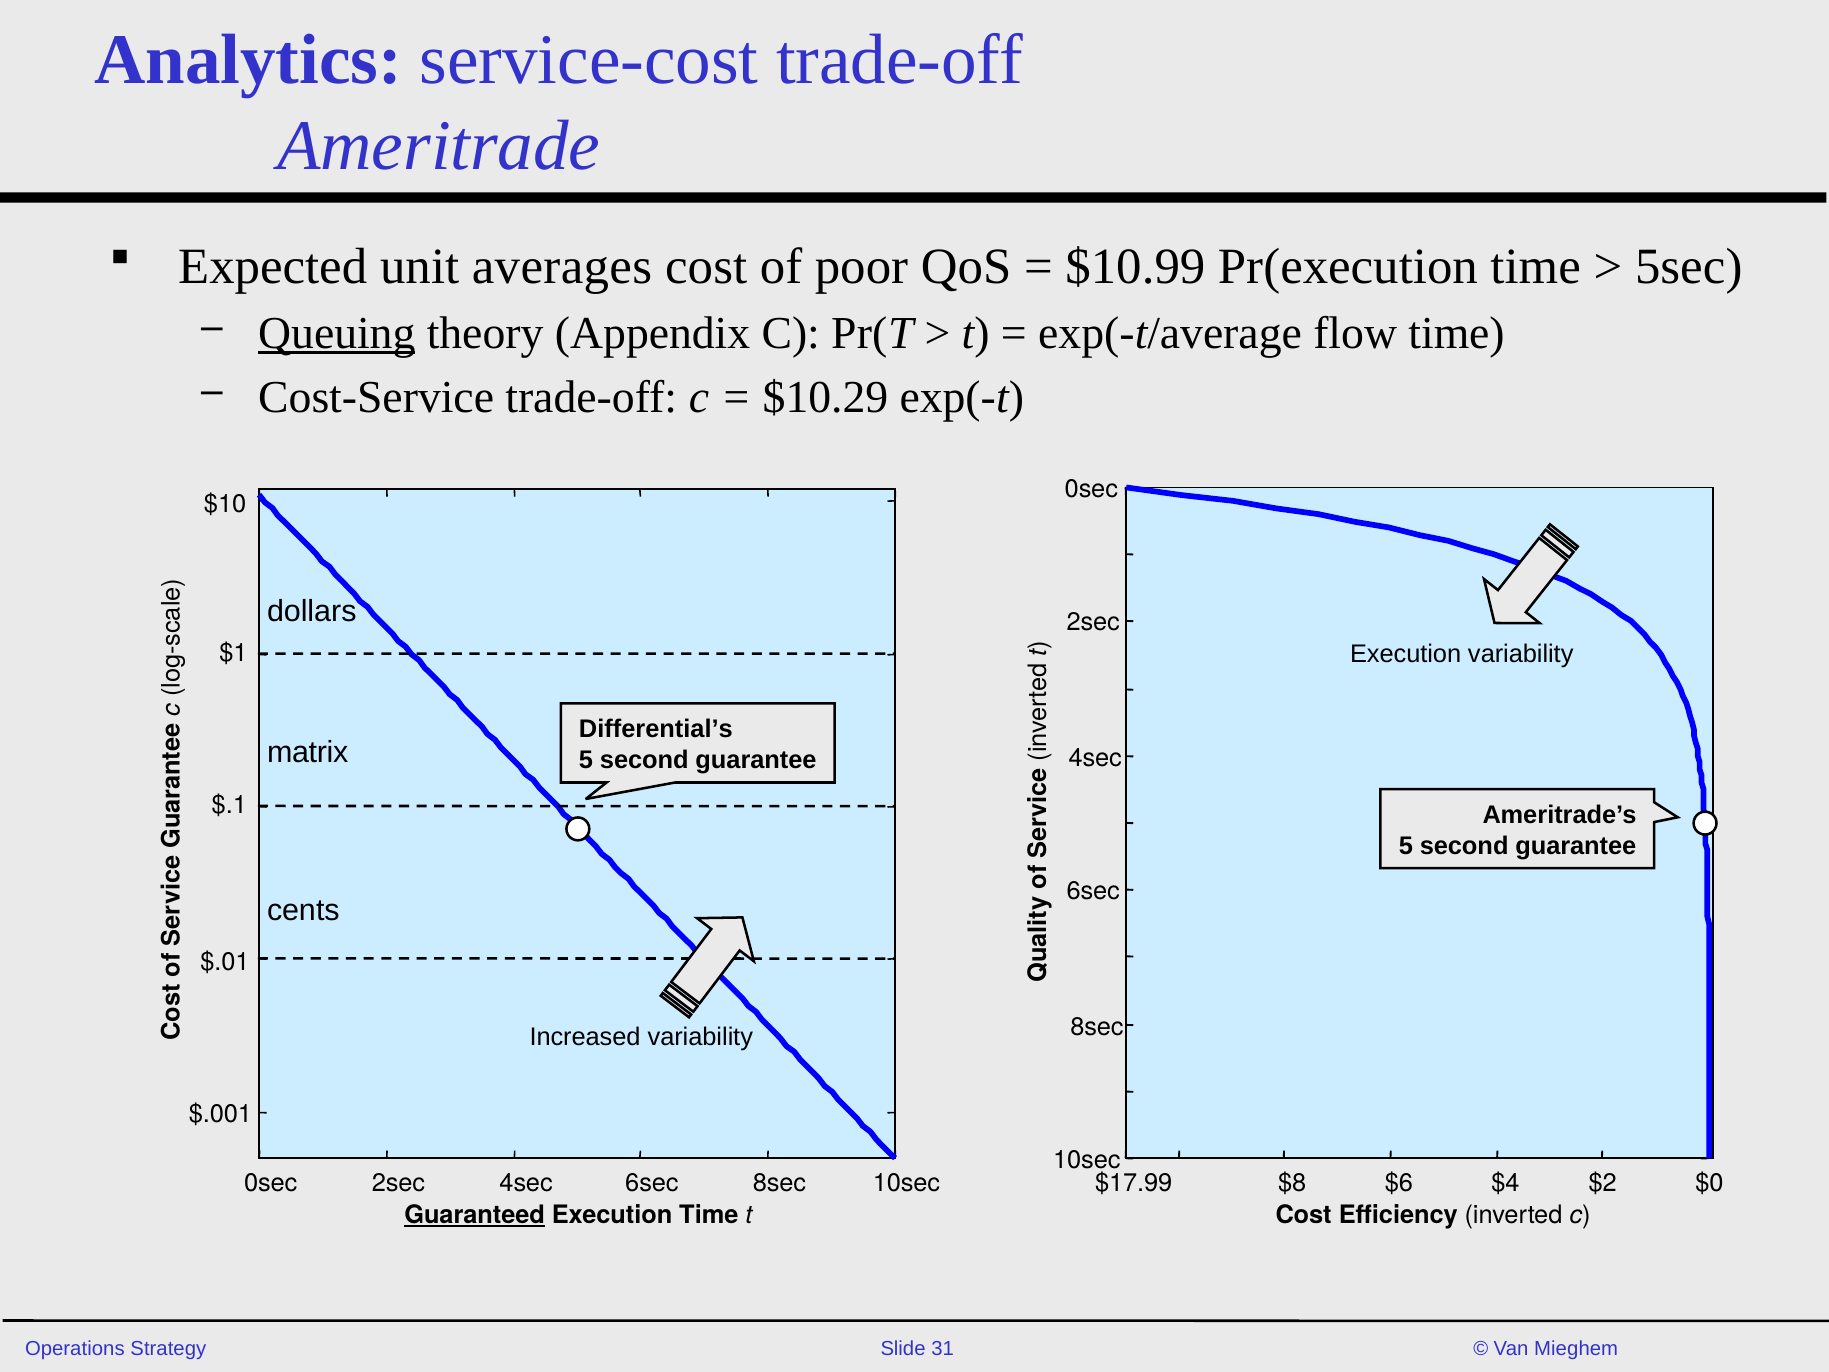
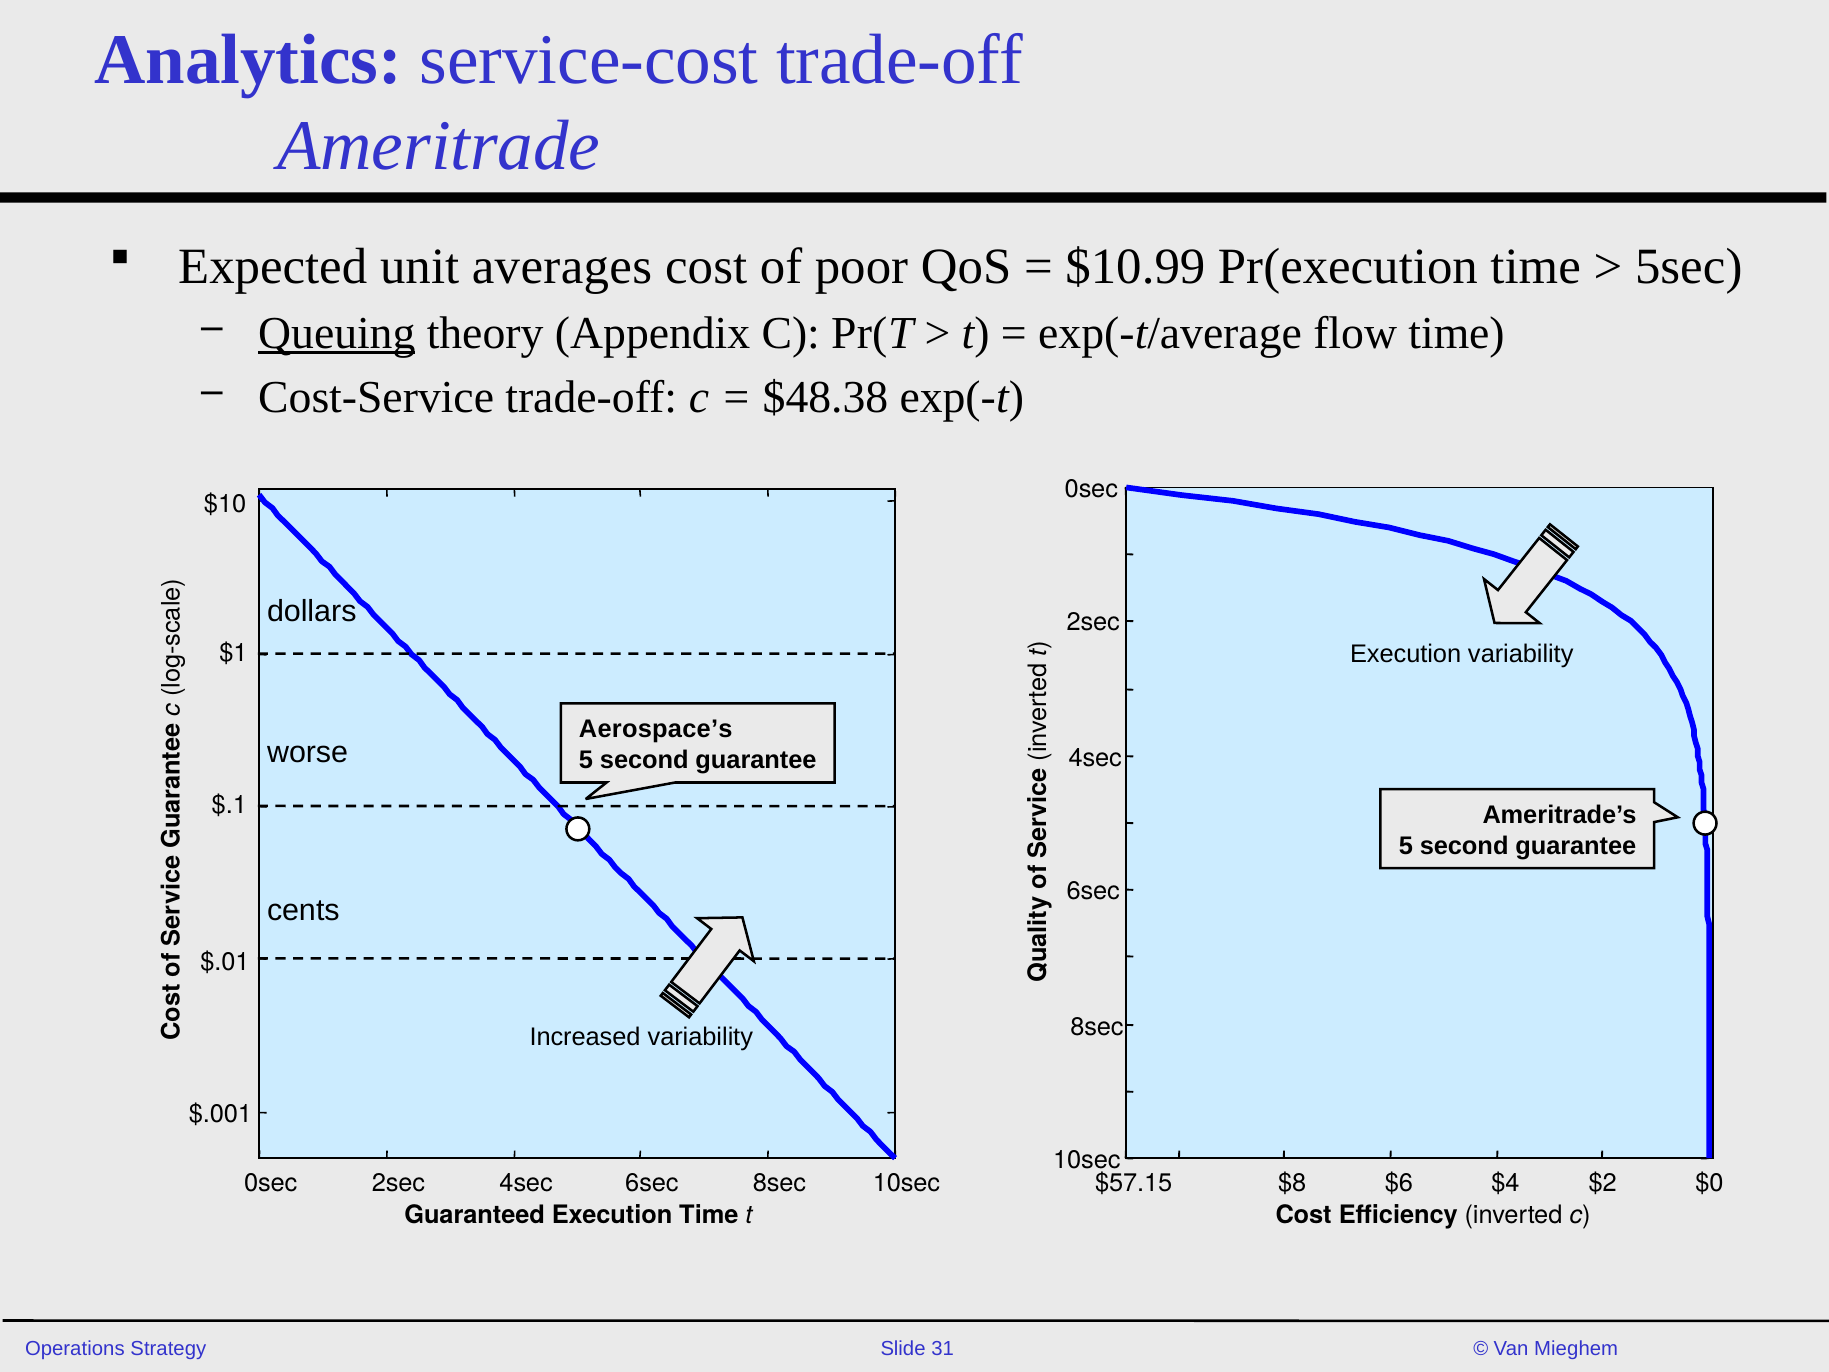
$10.29: $10.29 -> $48.38
Differential’s: Differential’s -> Aerospace’s
matrix: matrix -> worse
$17.99: $17.99 -> $57.15
Guaranteed underline: present -> none
